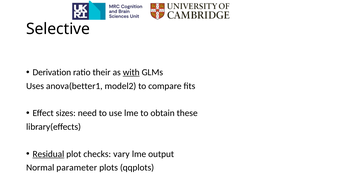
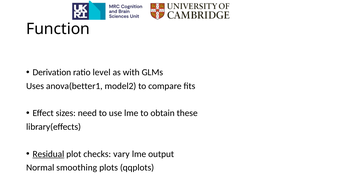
Selective: Selective -> Function
their: their -> level
with underline: present -> none
parameter: parameter -> smoothing
